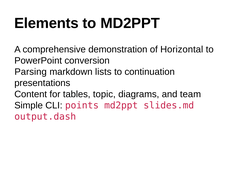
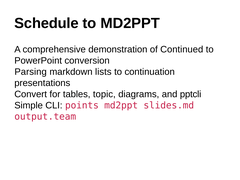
Elements: Elements -> Schedule
Horizontal: Horizontal -> Continued
Content: Content -> Convert
team: team -> pptcli
output.dash: output.dash -> output.team
